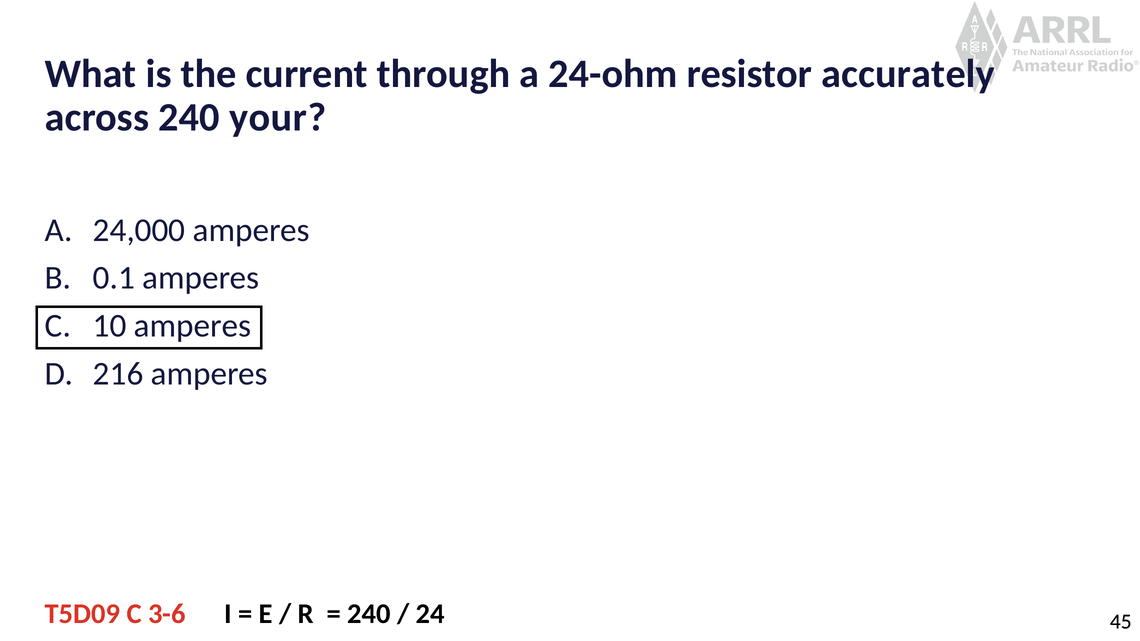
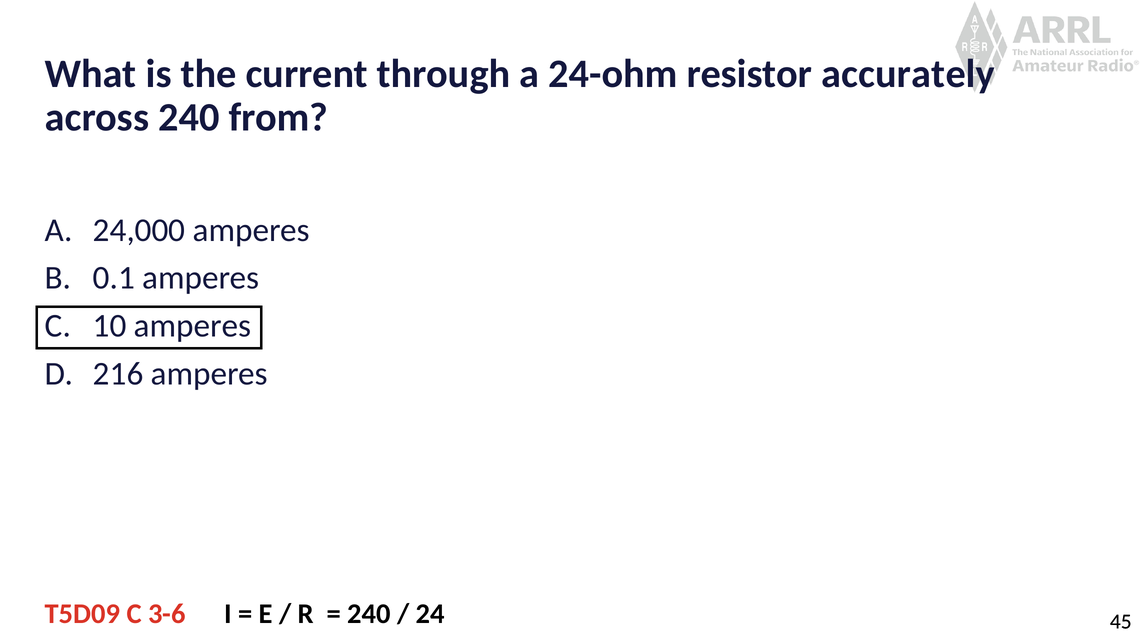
your: your -> from
